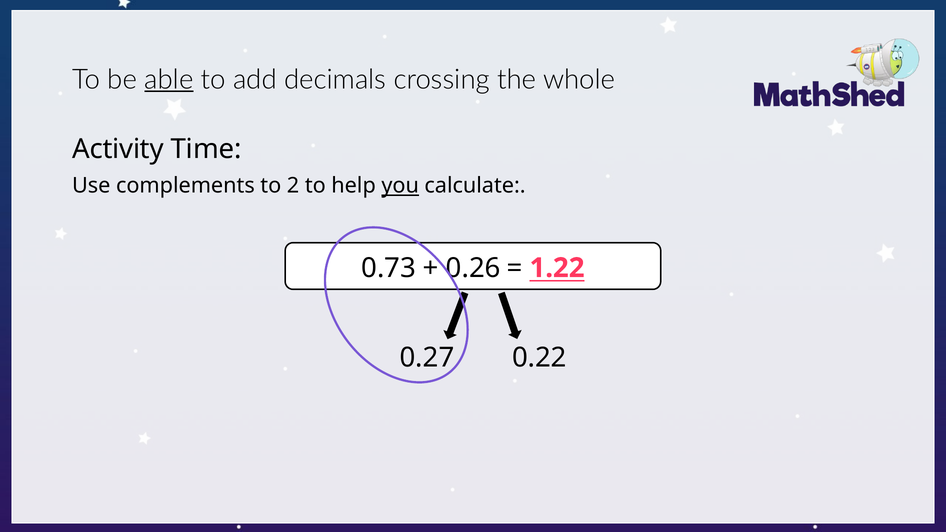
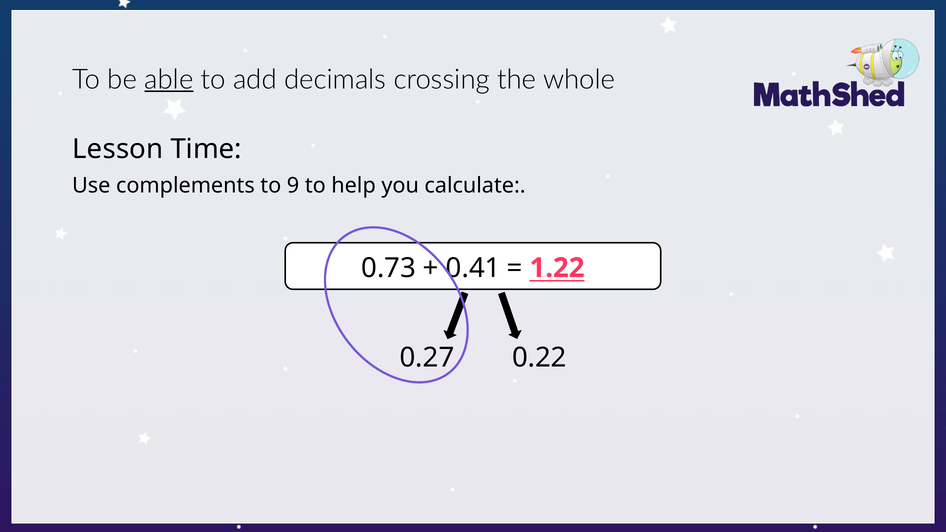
Activity: Activity -> Lesson
2: 2 -> 9
you underline: present -> none
0.26: 0.26 -> 0.41
